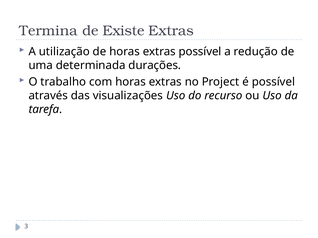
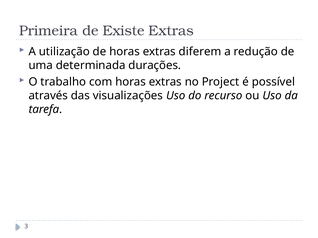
Termina: Termina -> Primeira
extras possível: possível -> diferem
